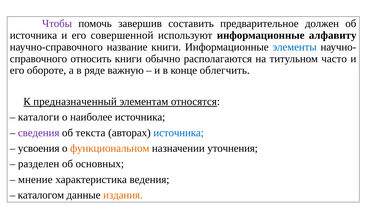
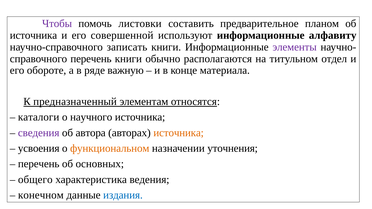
завершив: завершив -> листовки
должен: должен -> планом
название: название -> записать
элементы colour: blue -> purple
относить at (91, 59): относить -> перечень
часто: часто -> отдел
облегчить: облегчить -> материала
наиболее: наиболее -> научного
текста: текста -> автора
источника at (179, 133) colour: blue -> orange
разделен at (39, 164): разделен -> перечень
мнение: мнение -> общего
каталогом: каталогом -> конечном
издания colour: orange -> blue
